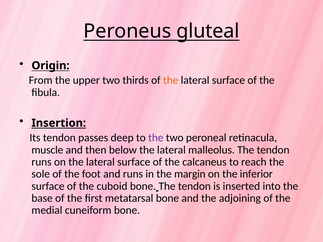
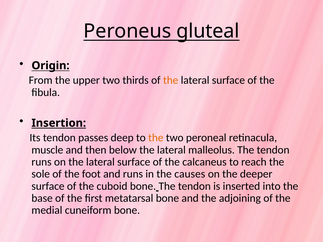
the at (156, 138) colour: purple -> orange
margin: margin -> causes
inferior: inferior -> deeper
